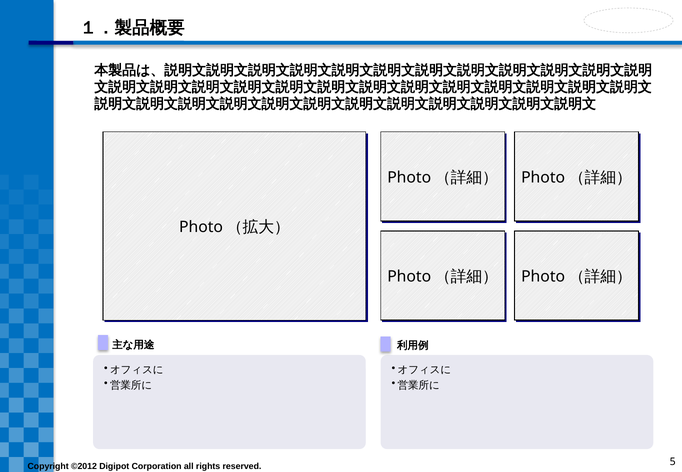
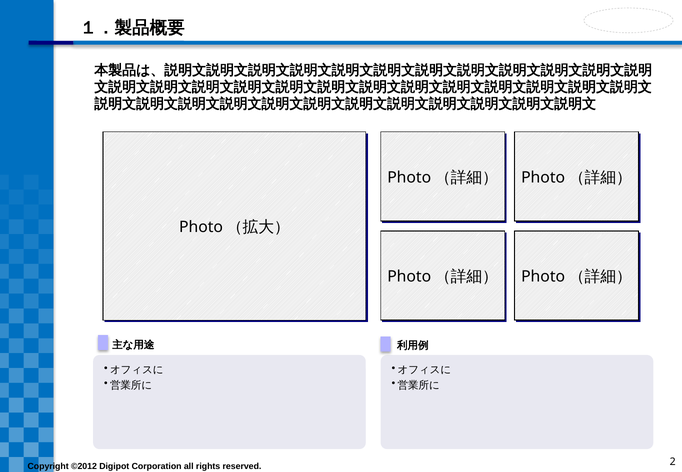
5: 5 -> 2
